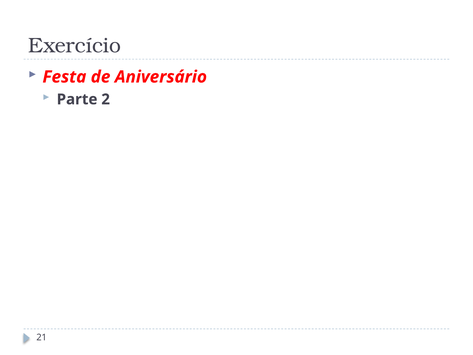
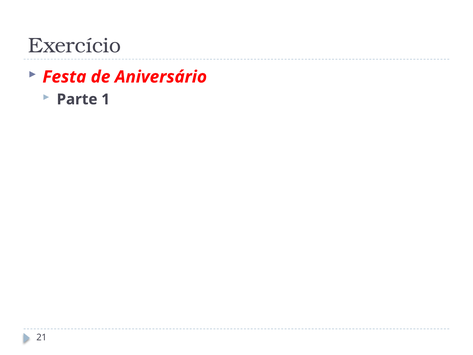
2: 2 -> 1
